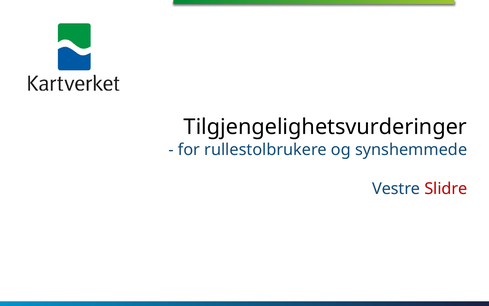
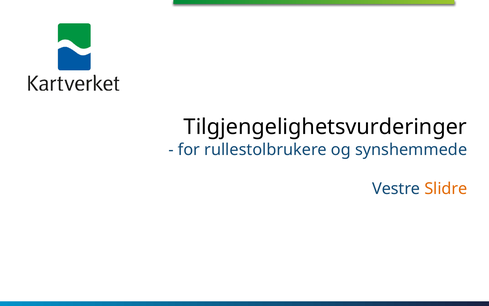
Slidre colour: red -> orange
